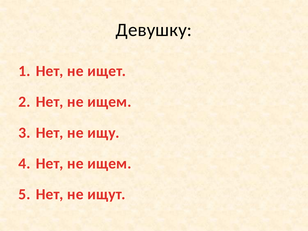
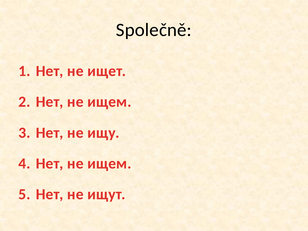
Девушку: Девушку -> Společně
